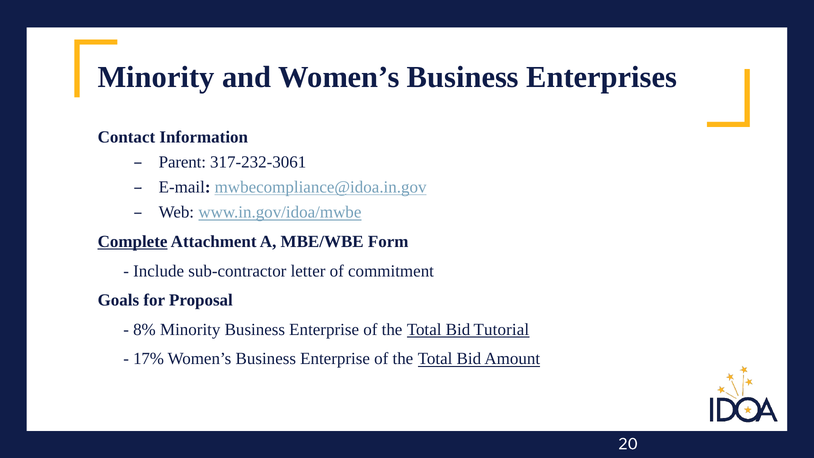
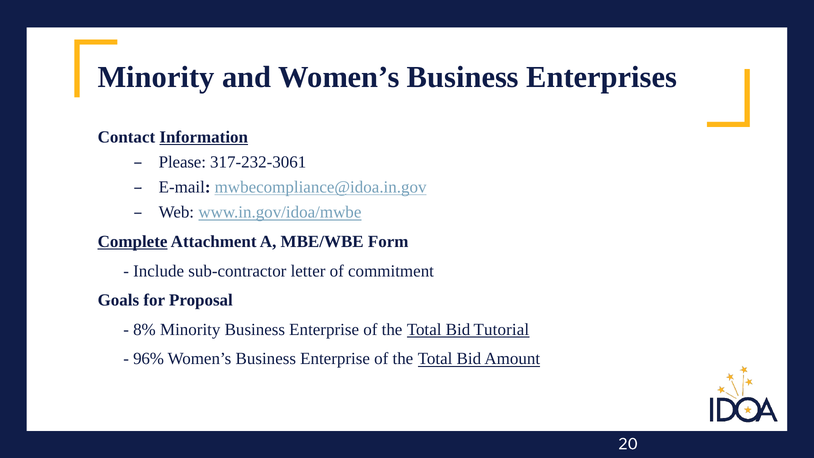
Information underline: none -> present
Parent: Parent -> Please
17%: 17% -> 96%
